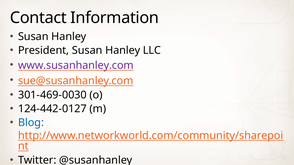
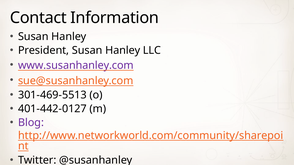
301-469-0030: 301-469-0030 -> 301-469-5513
124-442-0127: 124-442-0127 -> 401-442-0127
Blog colour: blue -> purple
